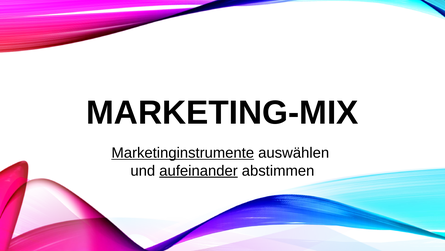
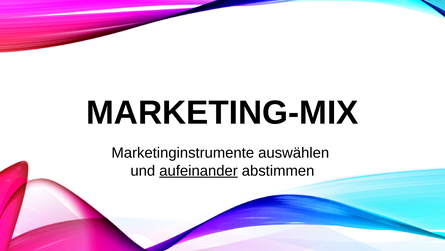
Marketinginstrumente underline: present -> none
